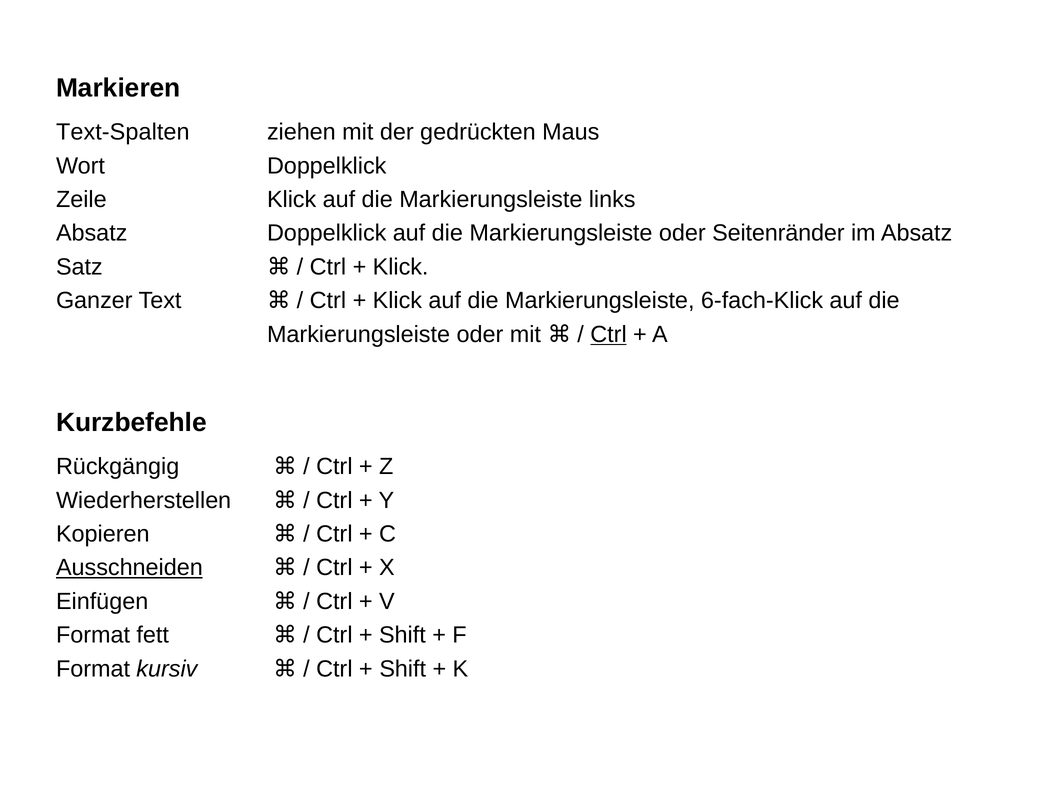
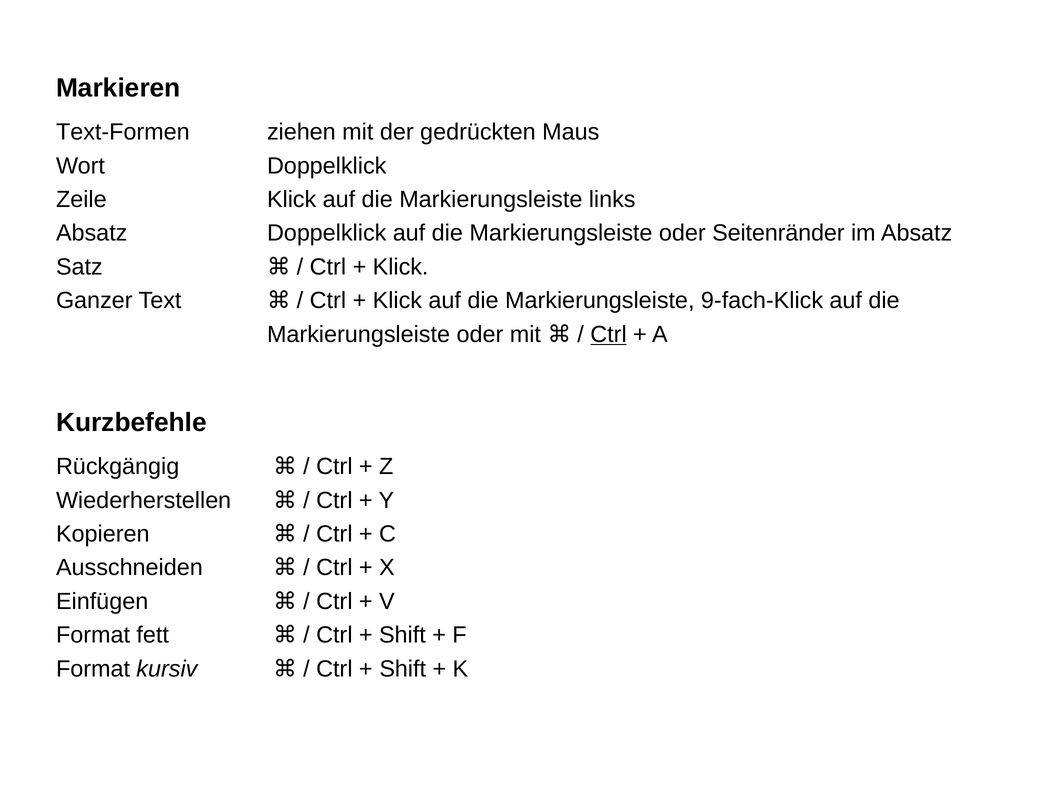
Text-Spalten: Text-Spalten -> Text-Formen
6-fach-Klick: 6-fach-Klick -> 9-fach-Klick
Ausschneiden underline: present -> none
